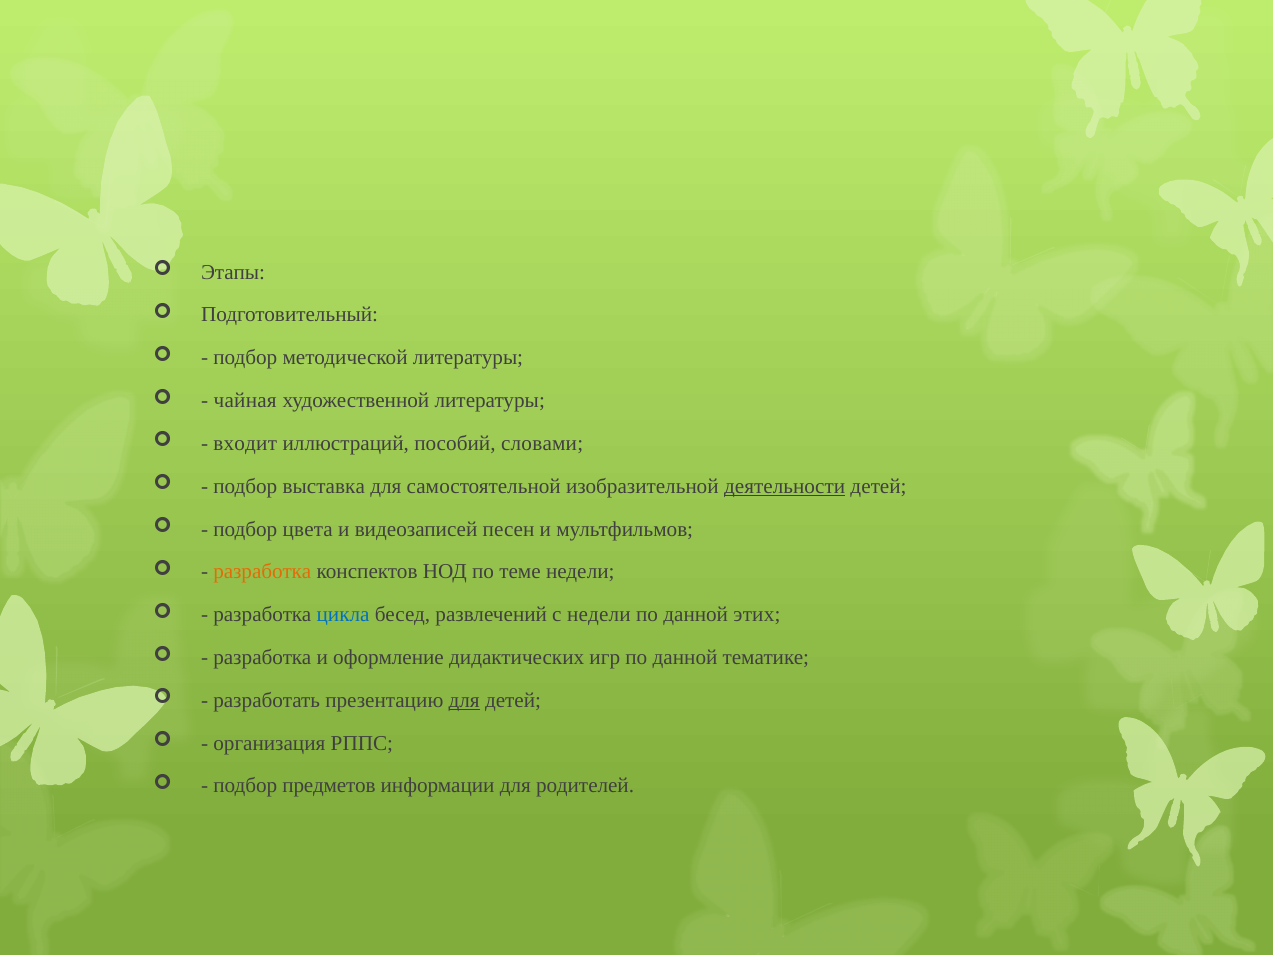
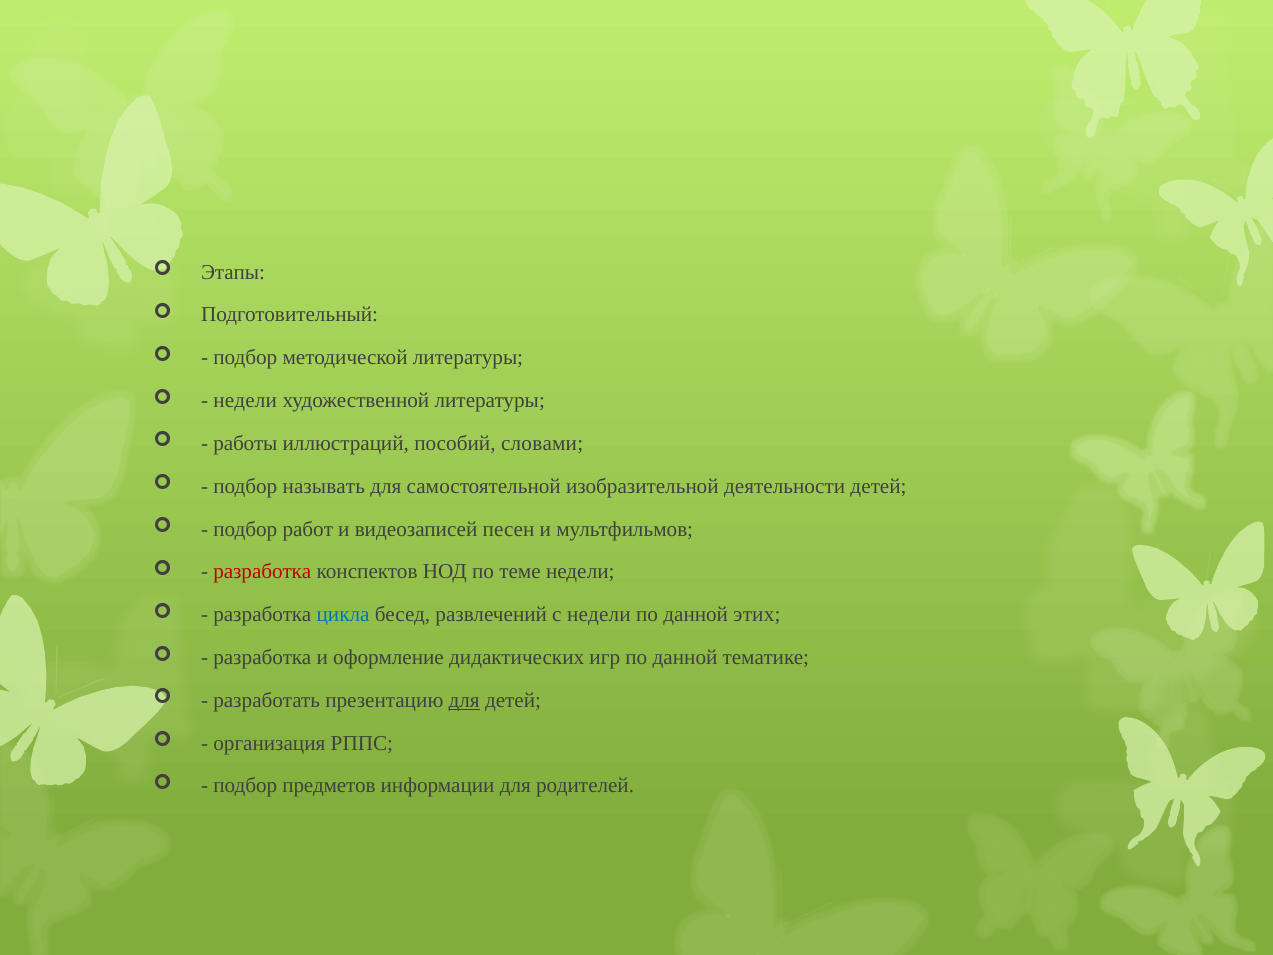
чайная at (245, 401): чайная -> недели
входит: входит -> работы
выставка: выставка -> называть
деятельности underline: present -> none
цвета: цвета -> работ
разработка at (262, 572) colour: orange -> red
